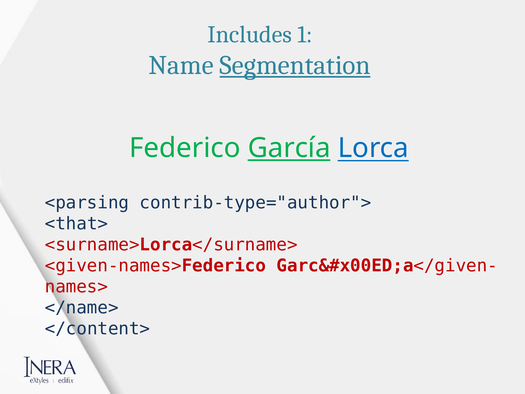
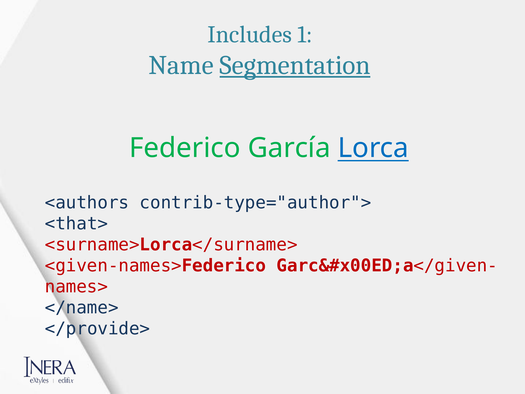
García underline: present -> none
<parsing: <parsing -> <authors
</content>: </content> -> </provide>
